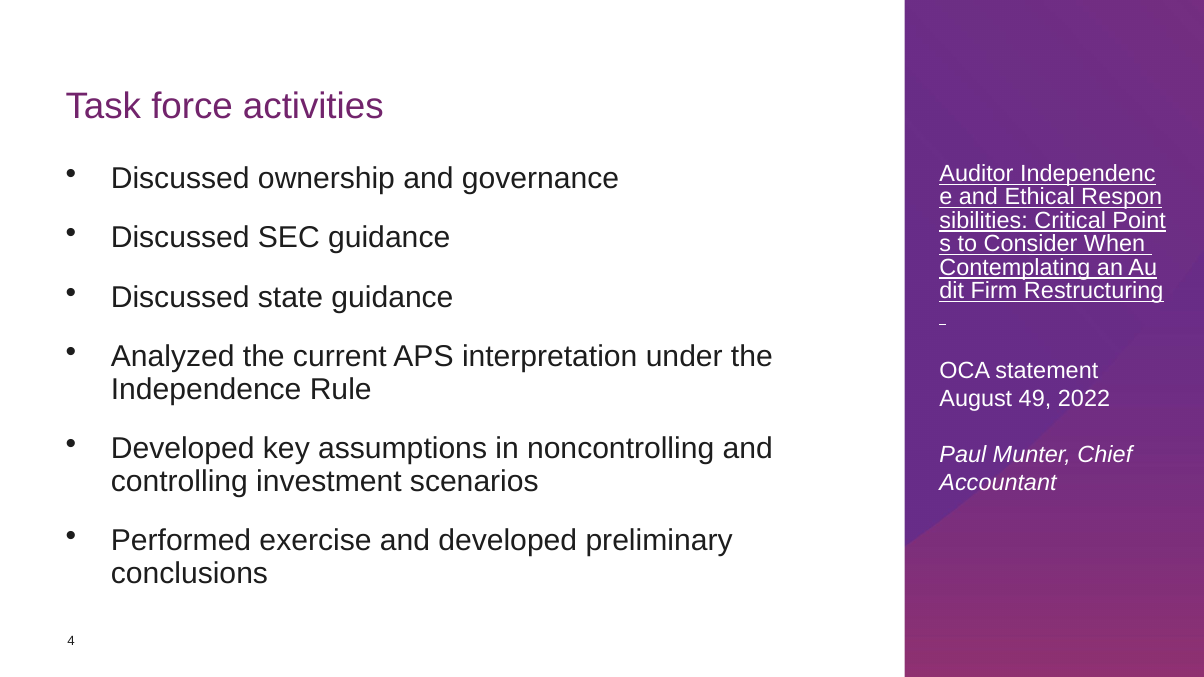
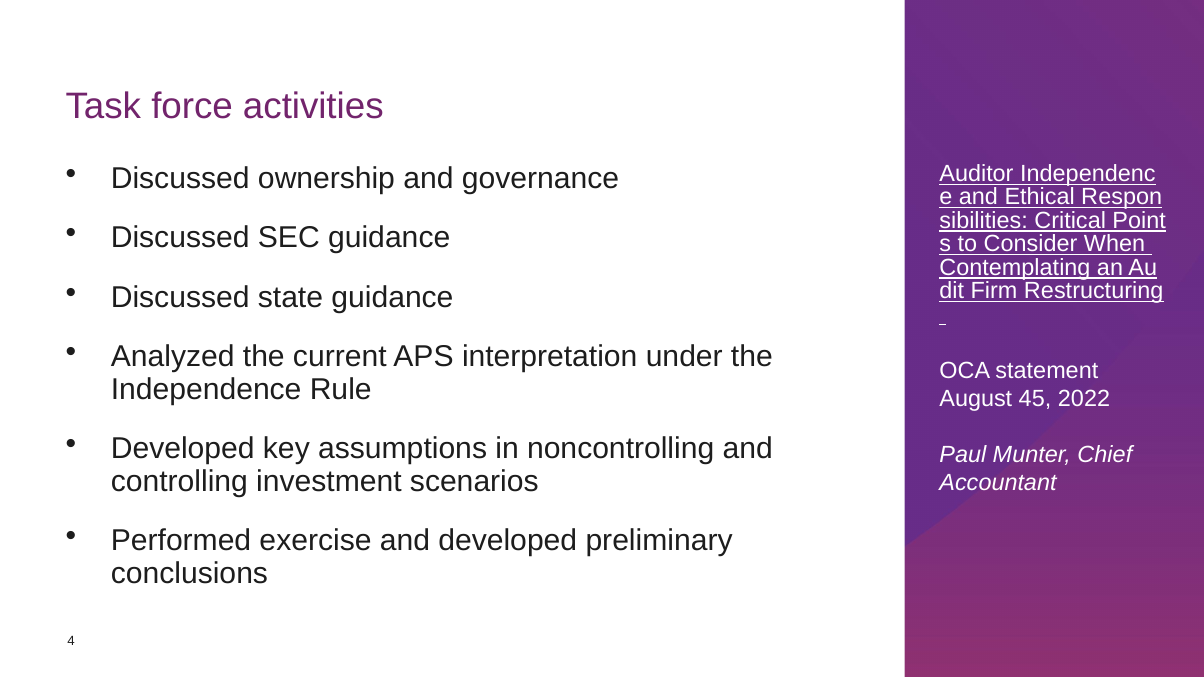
49: 49 -> 45
